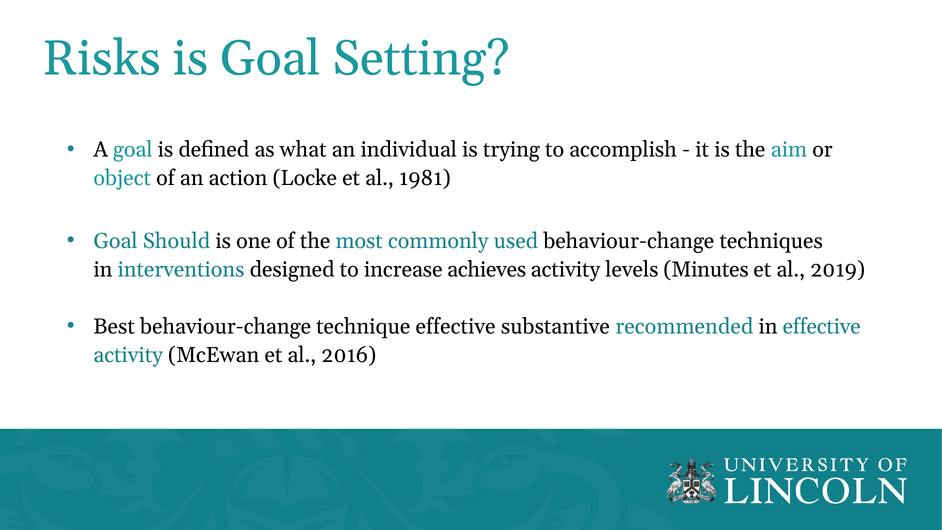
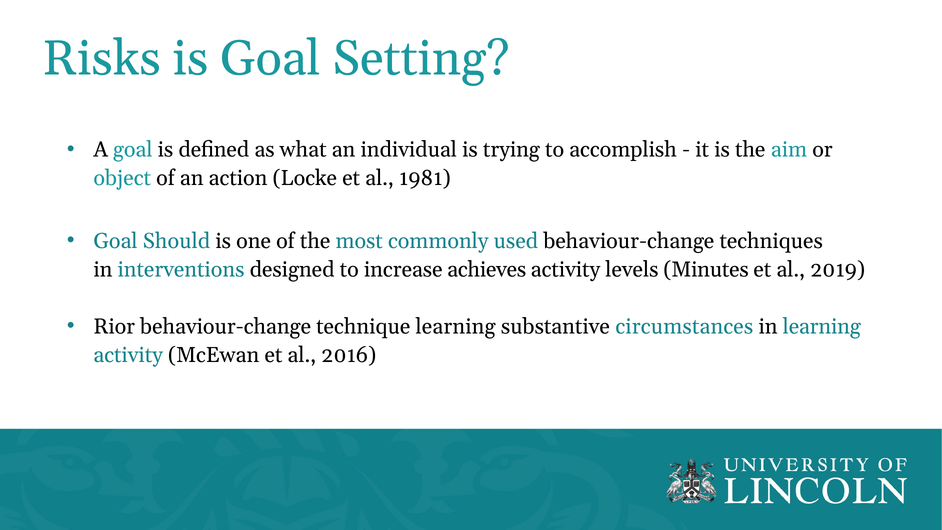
Best: Best -> Rior
technique effective: effective -> learning
recommended: recommended -> circumstances
in effective: effective -> learning
